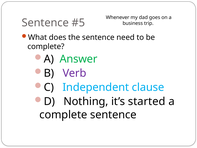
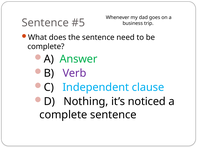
started: started -> noticed
